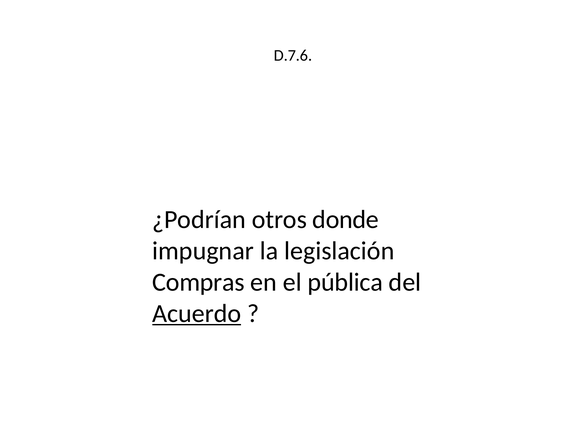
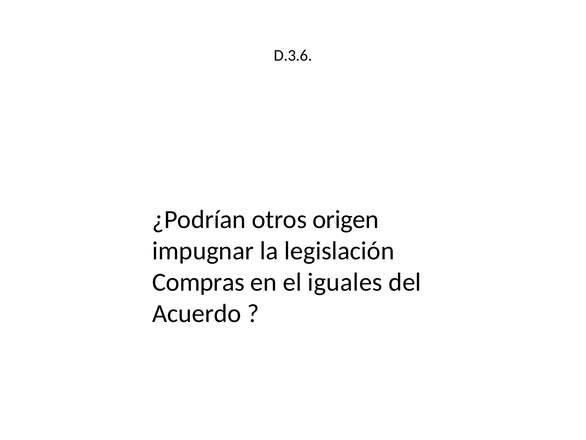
D.7.6: D.7.6 -> D.3.6
donde: donde -> origen
pública: pública -> iguales
Acuerdo underline: present -> none
